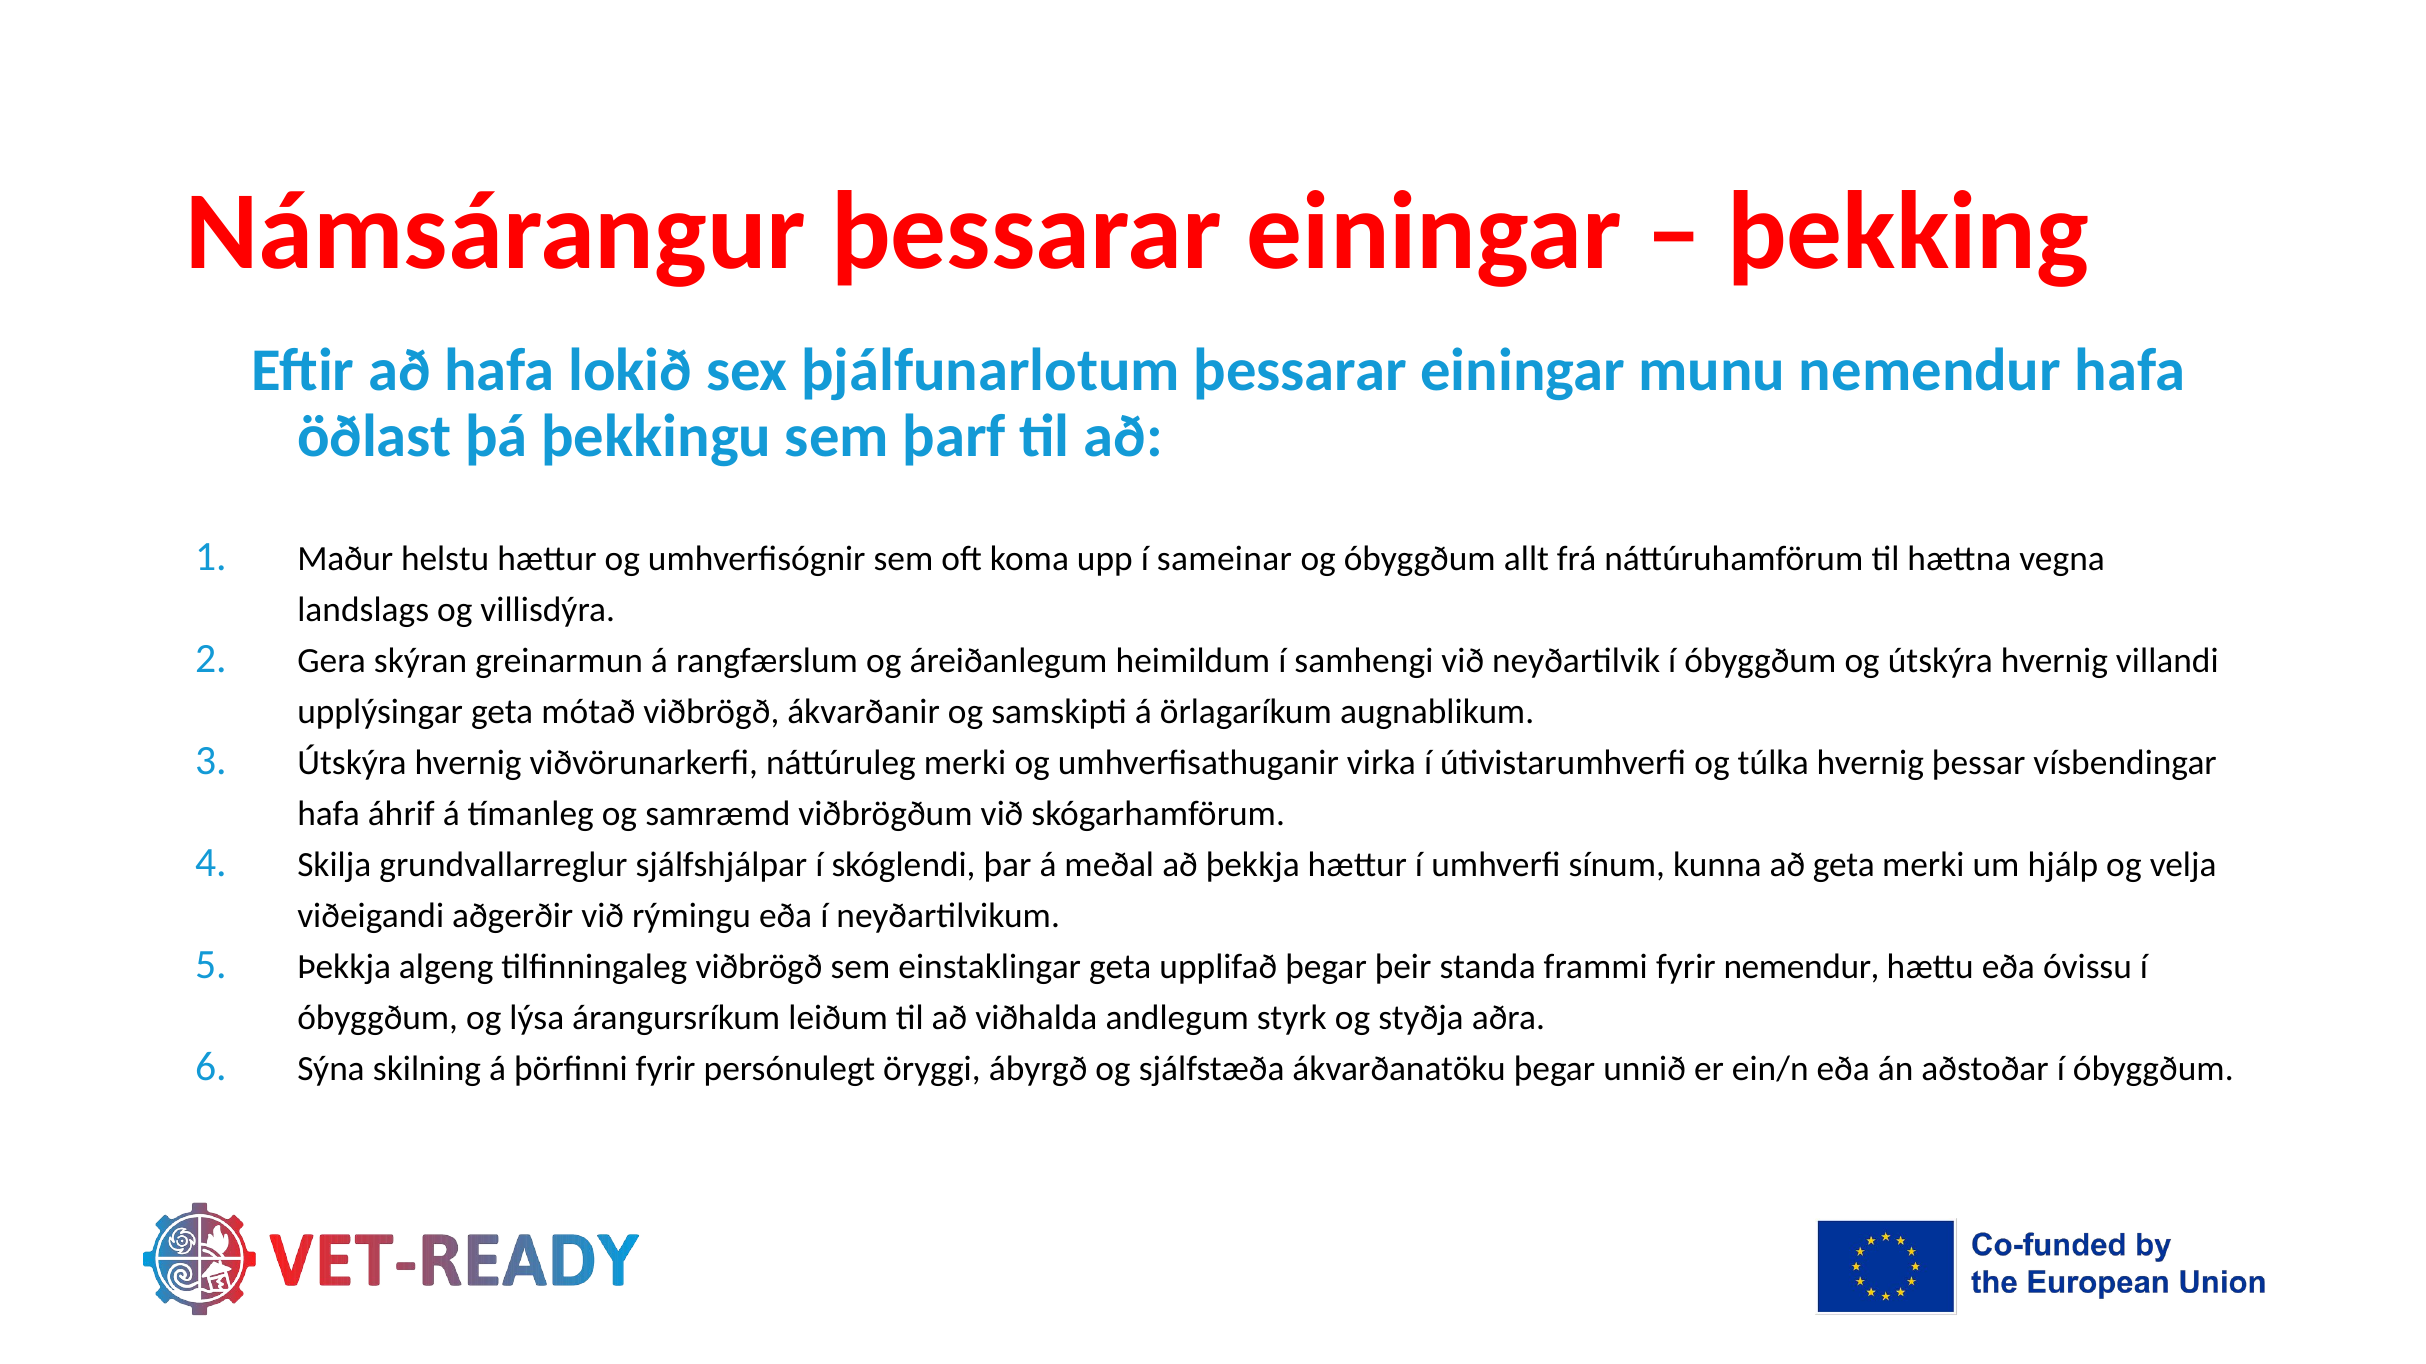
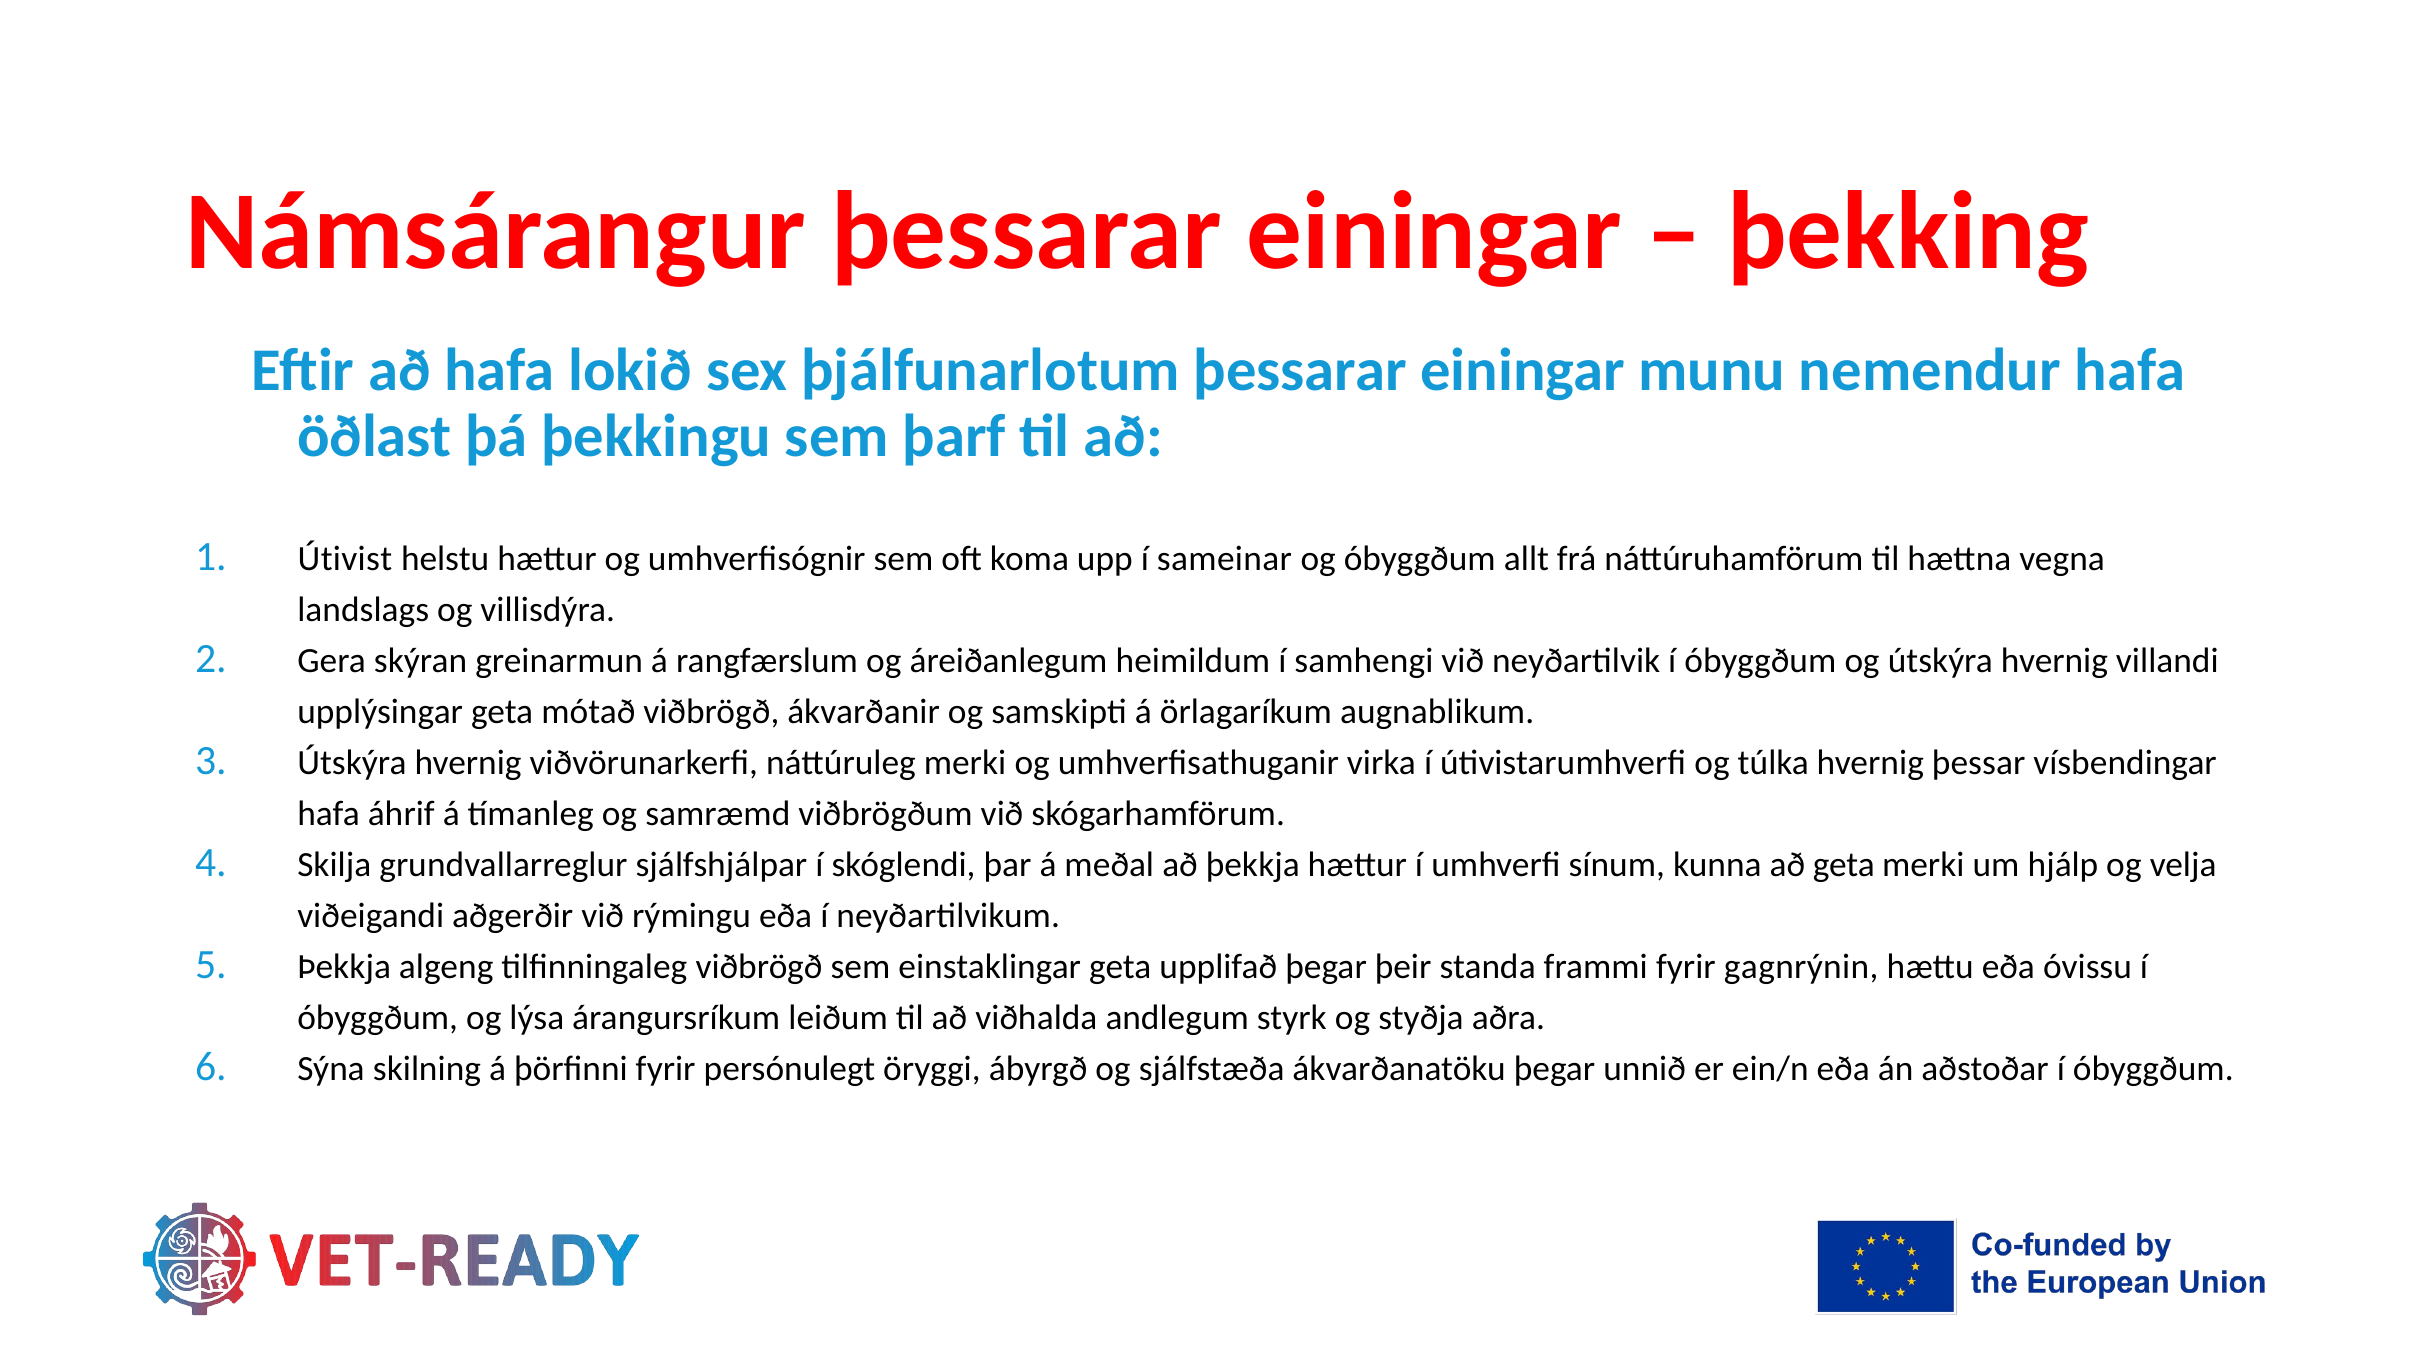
Maður: Maður -> Útivist
fyrir nemendur: nemendur -> gagnrýnin
